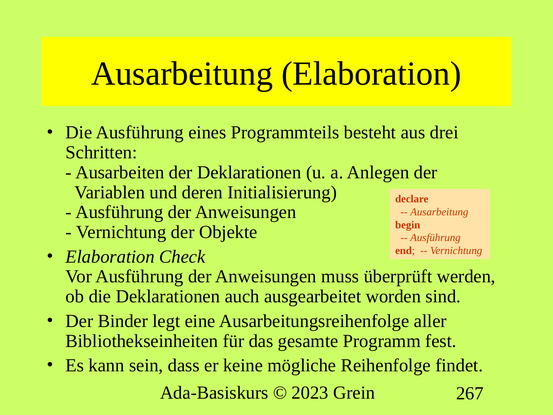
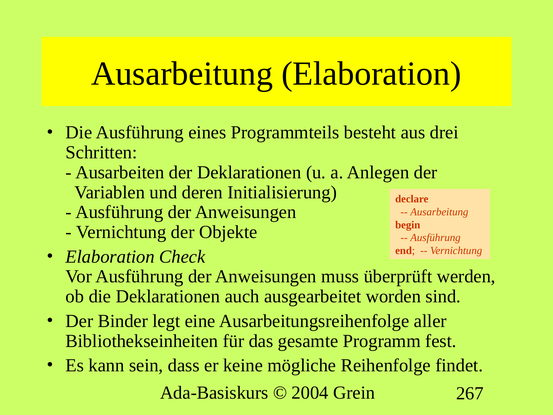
2023: 2023 -> 2004
